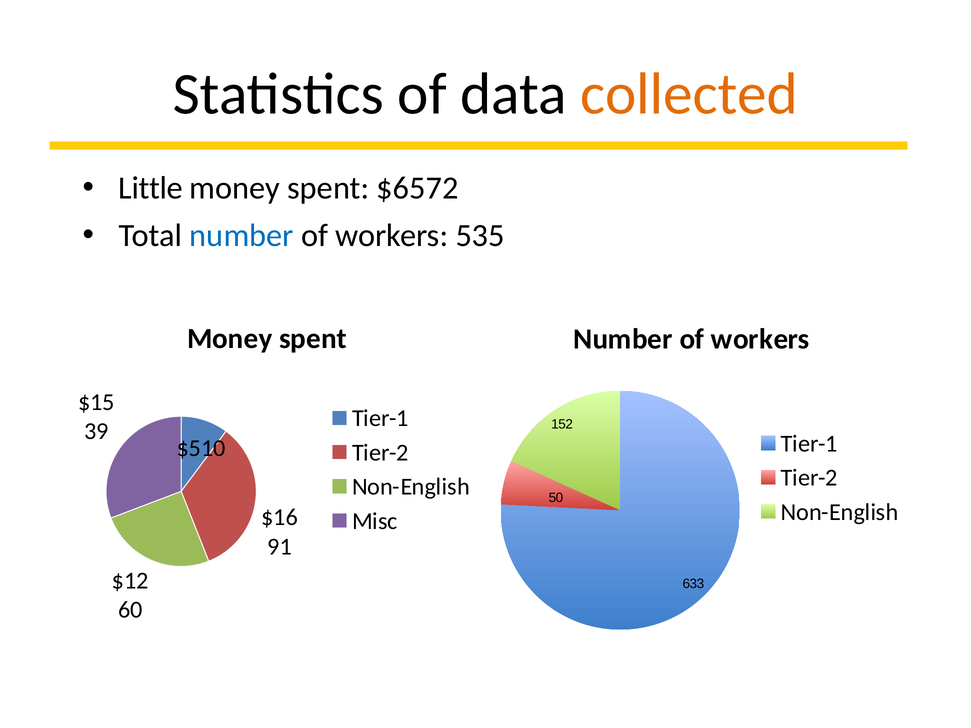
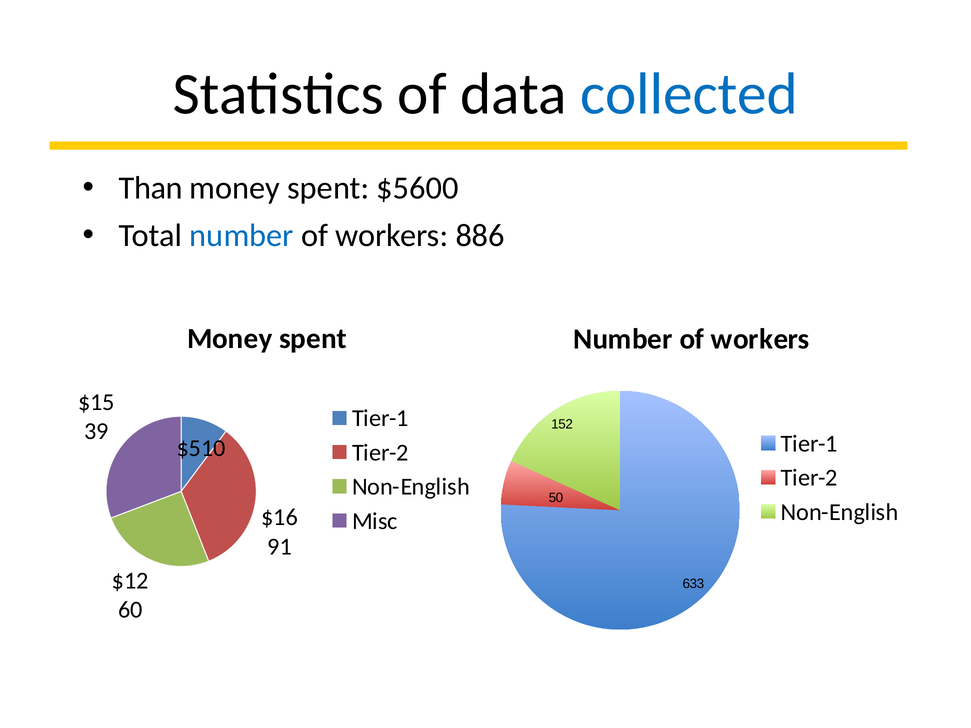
collected colour: orange -> blue
Little: Little -> Than
$6572: $6572 -> $5600
535: 535 -> 886
